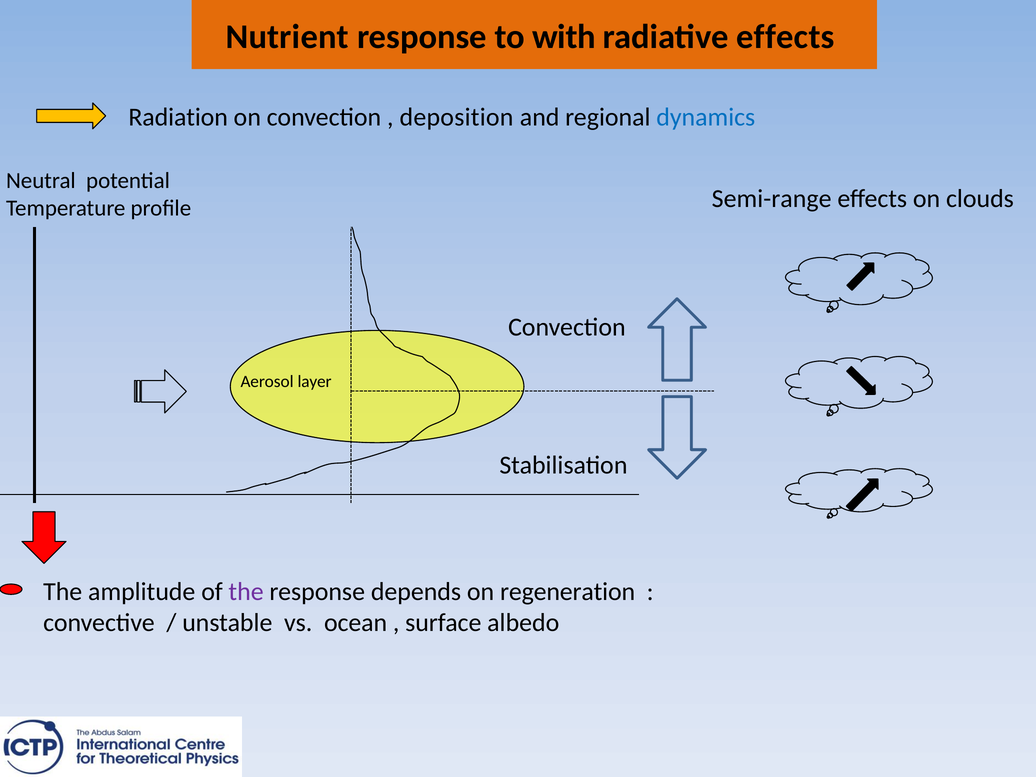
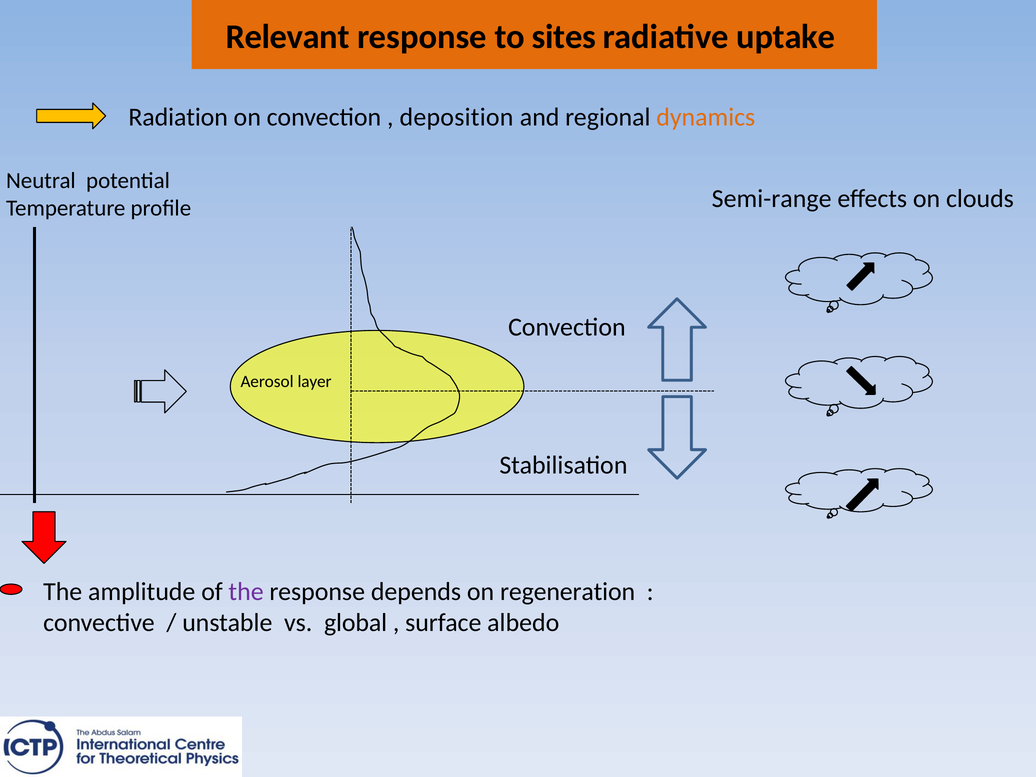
Nutrient: Nutrient -> Relevant
with: with -> sites
radiative effects: effects -> uptake
dynamics colour: blue -> orange
ocean: ocean -> global
